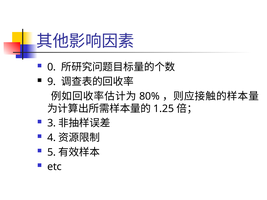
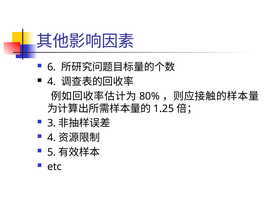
0: 0 -> 6
9 at (52, 82): 9 -> 4
